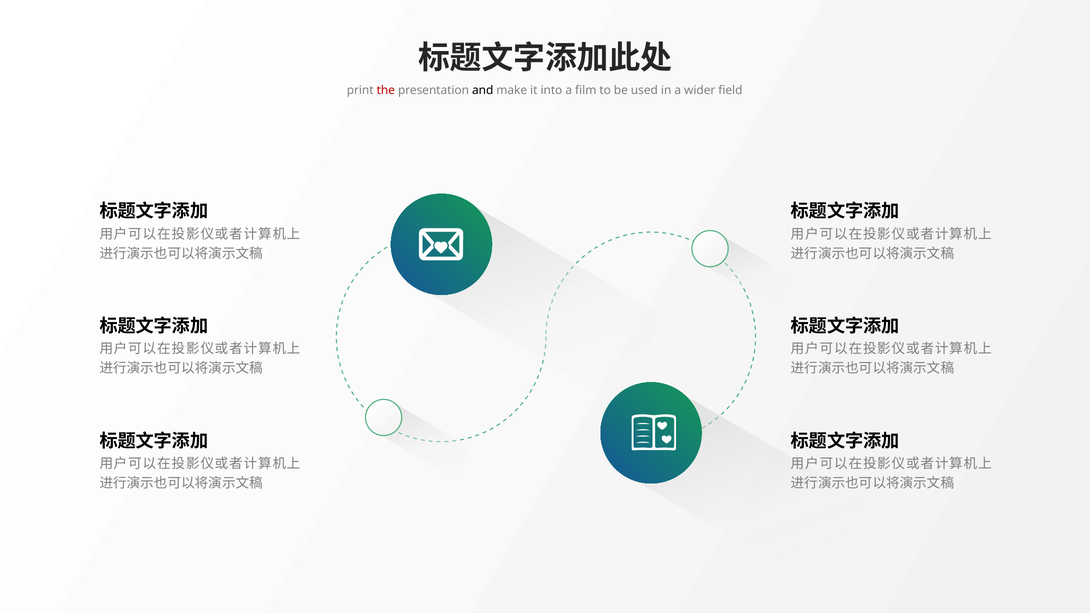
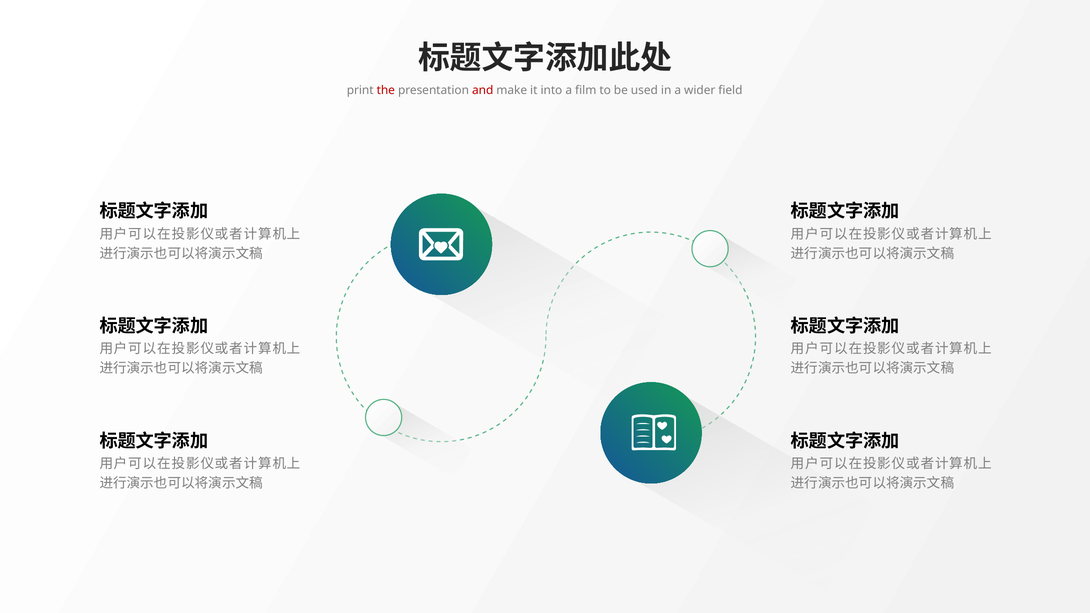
and colour: black -> red
